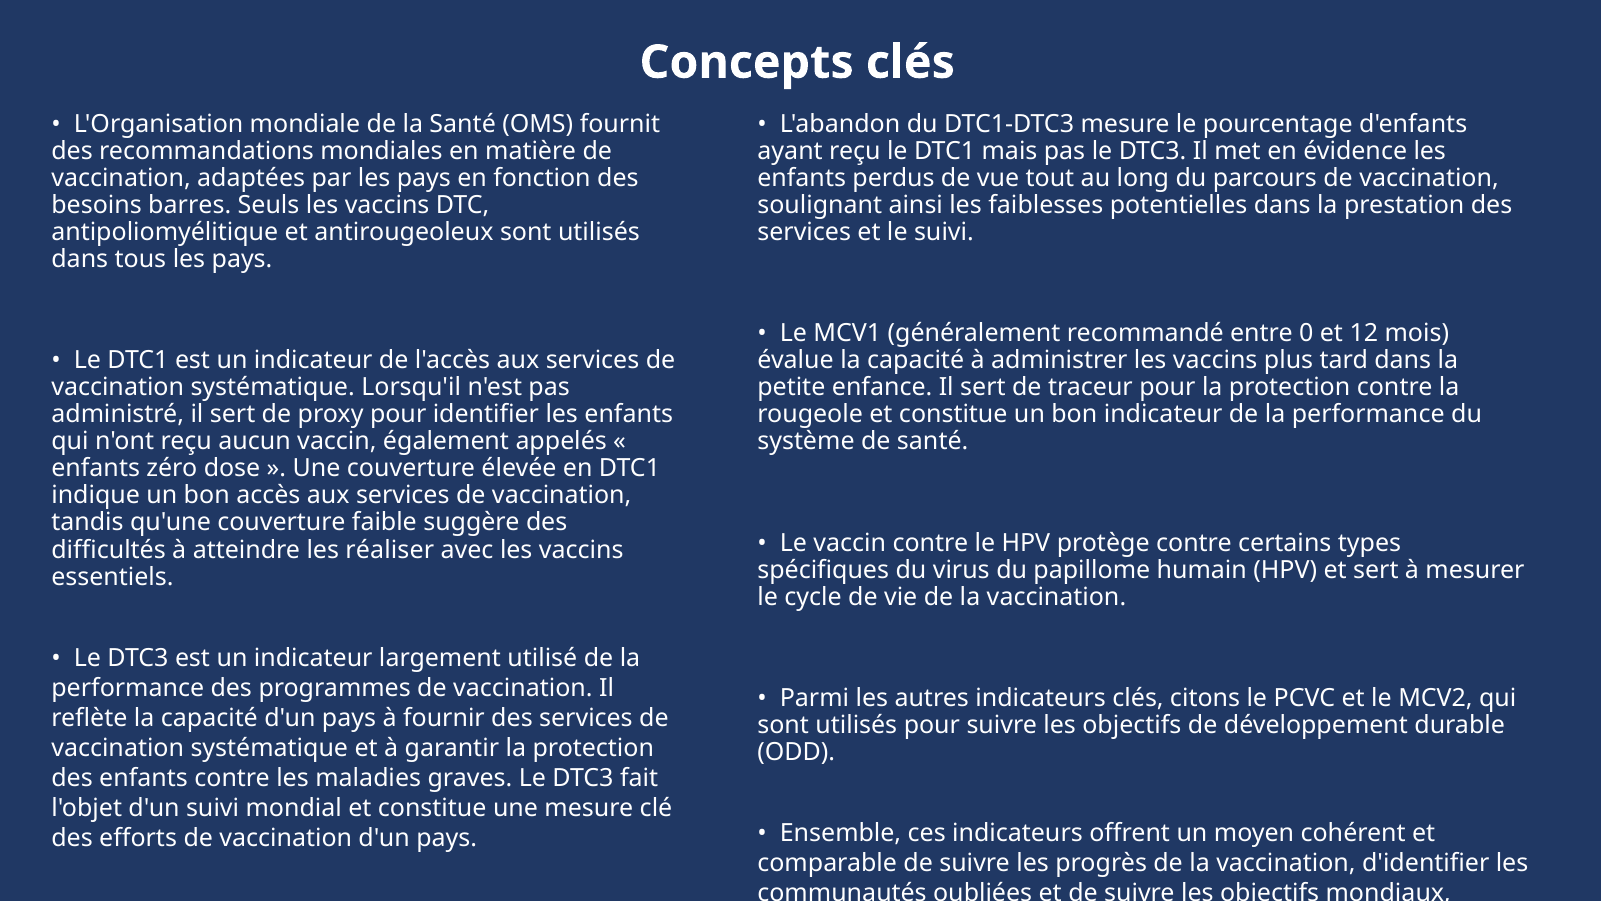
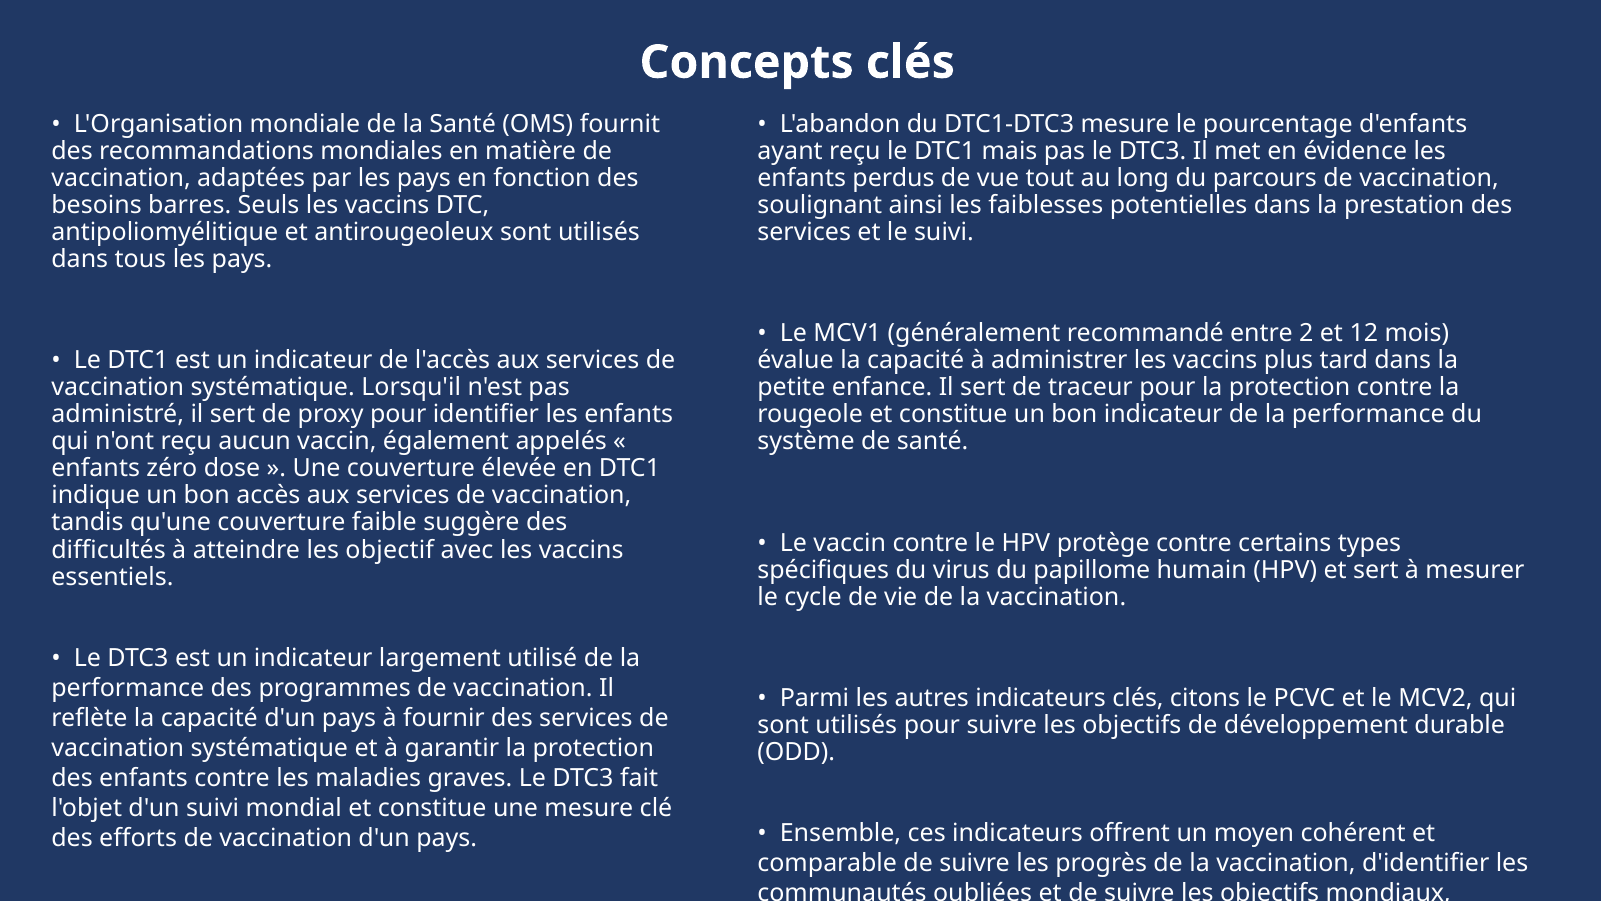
0: 0 -> 2
réaliser: réaliser -> objectif
